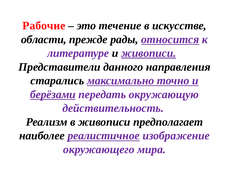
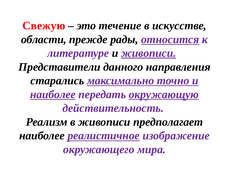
Рабочие: Рабочие -> Свежую
берёзами at (53, 94): берёзами -> наиболее
окружающую underline: none -> present
